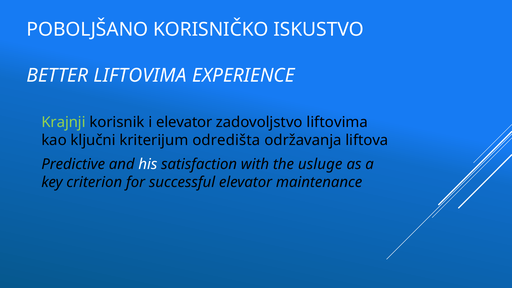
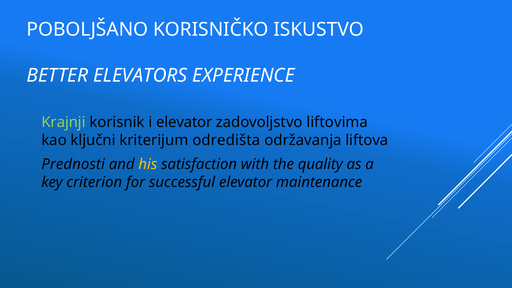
BETTER LIFTOVIMA: LIFTOVIMA -> ELEVATORS
Predictive: Predictive -> Prednosti
his colour: white -> yellow
usluge: usluge -> quality
